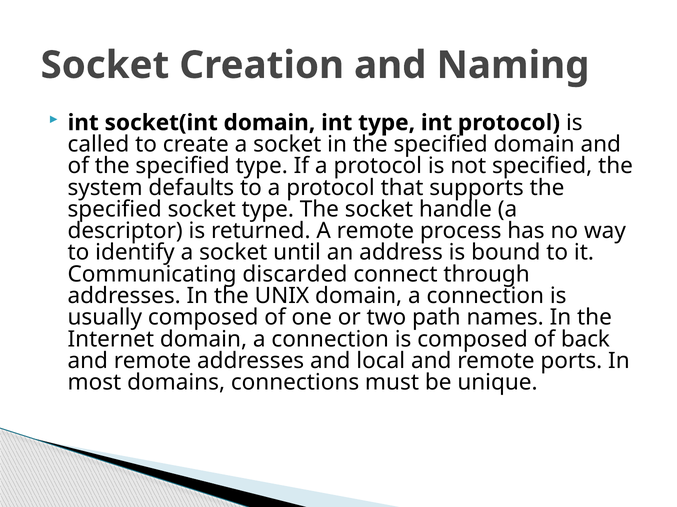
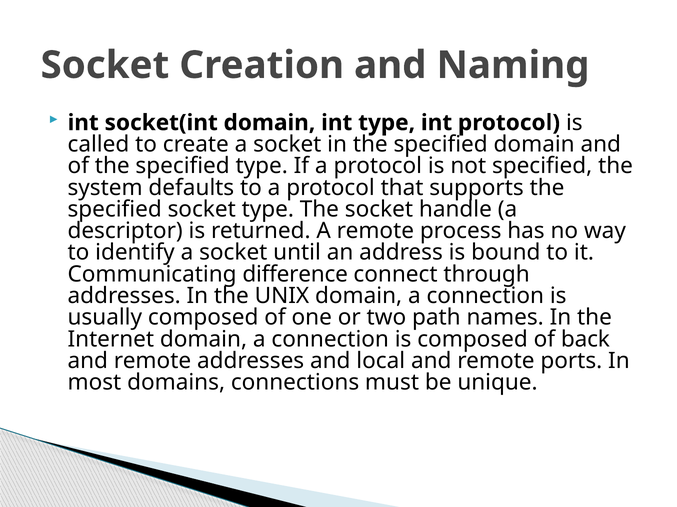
discarded: discarded -> difference
